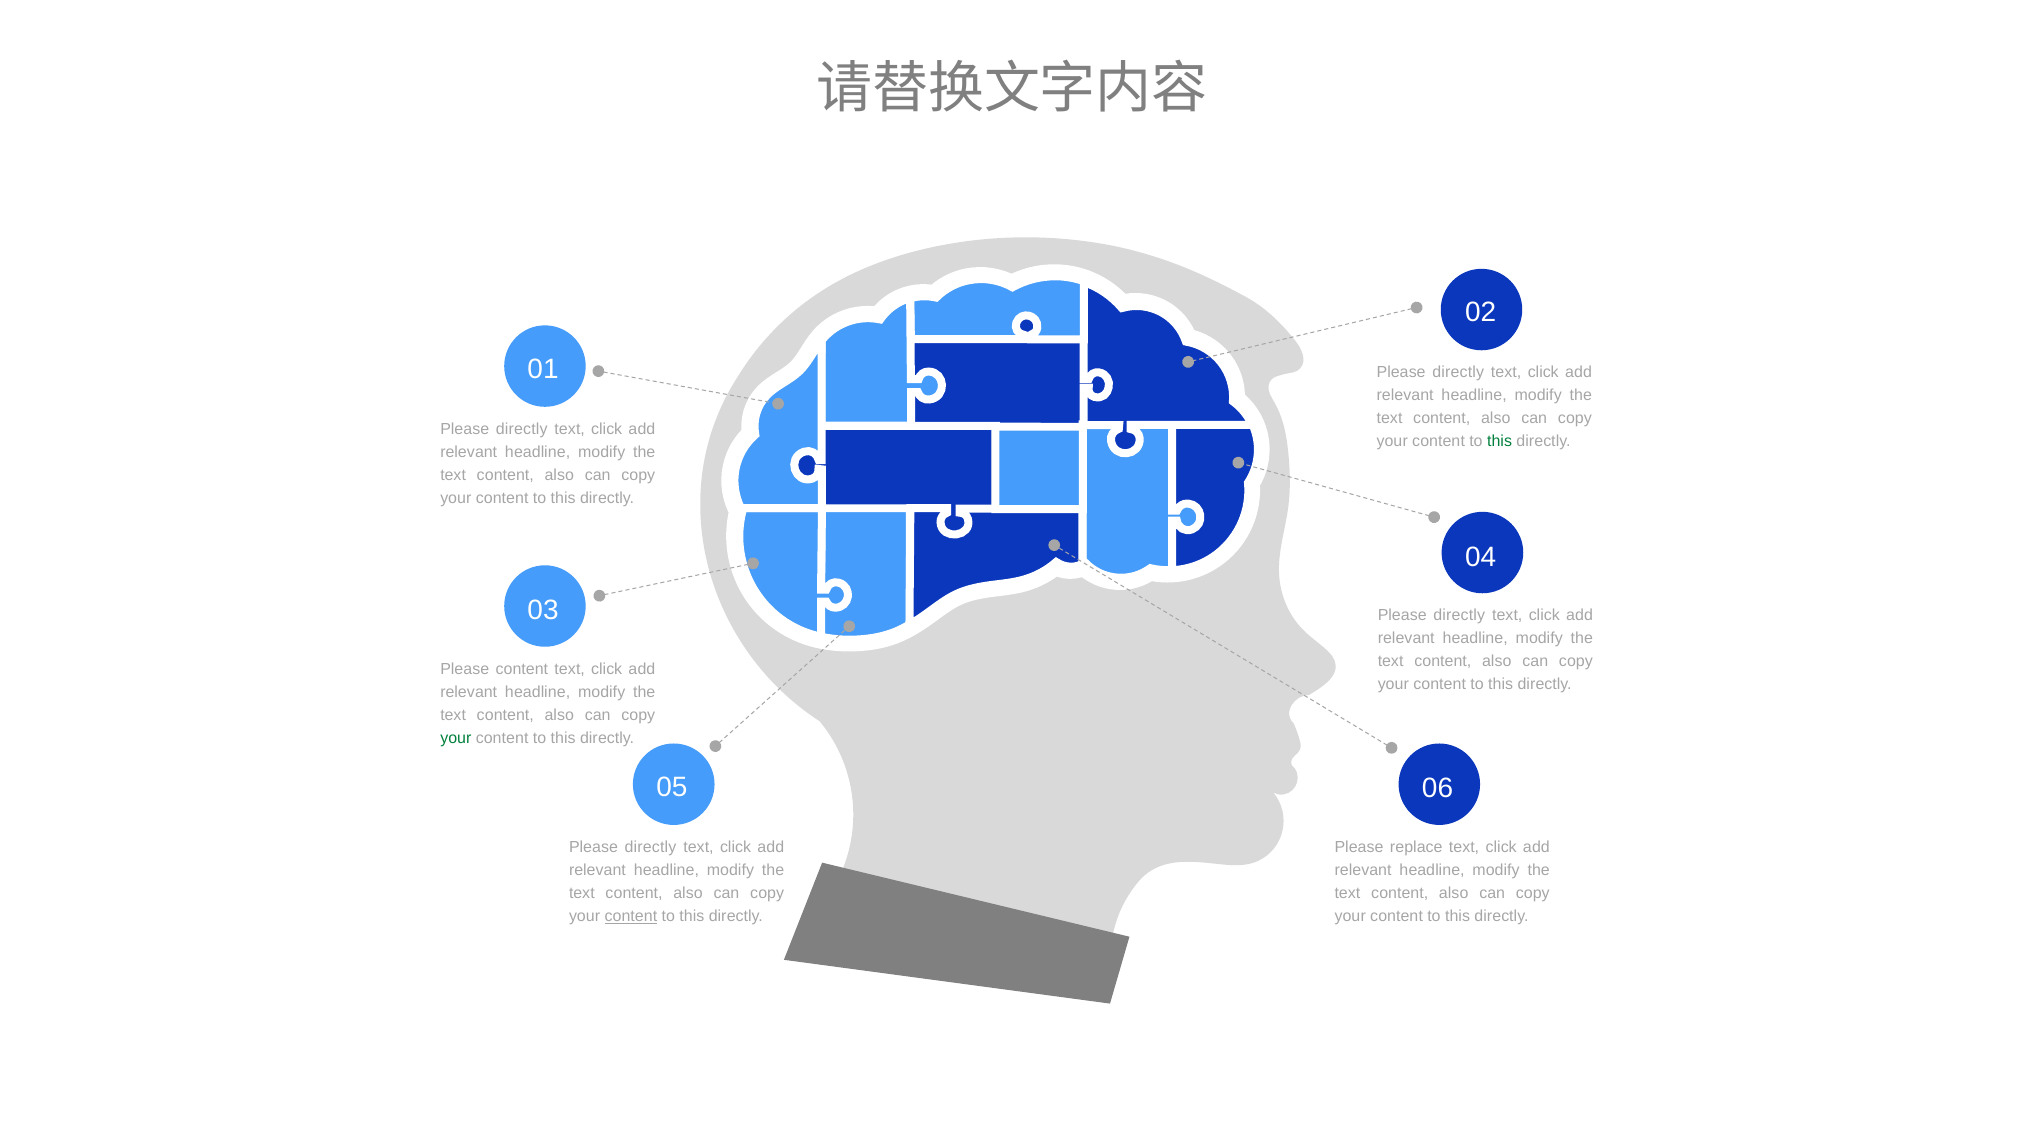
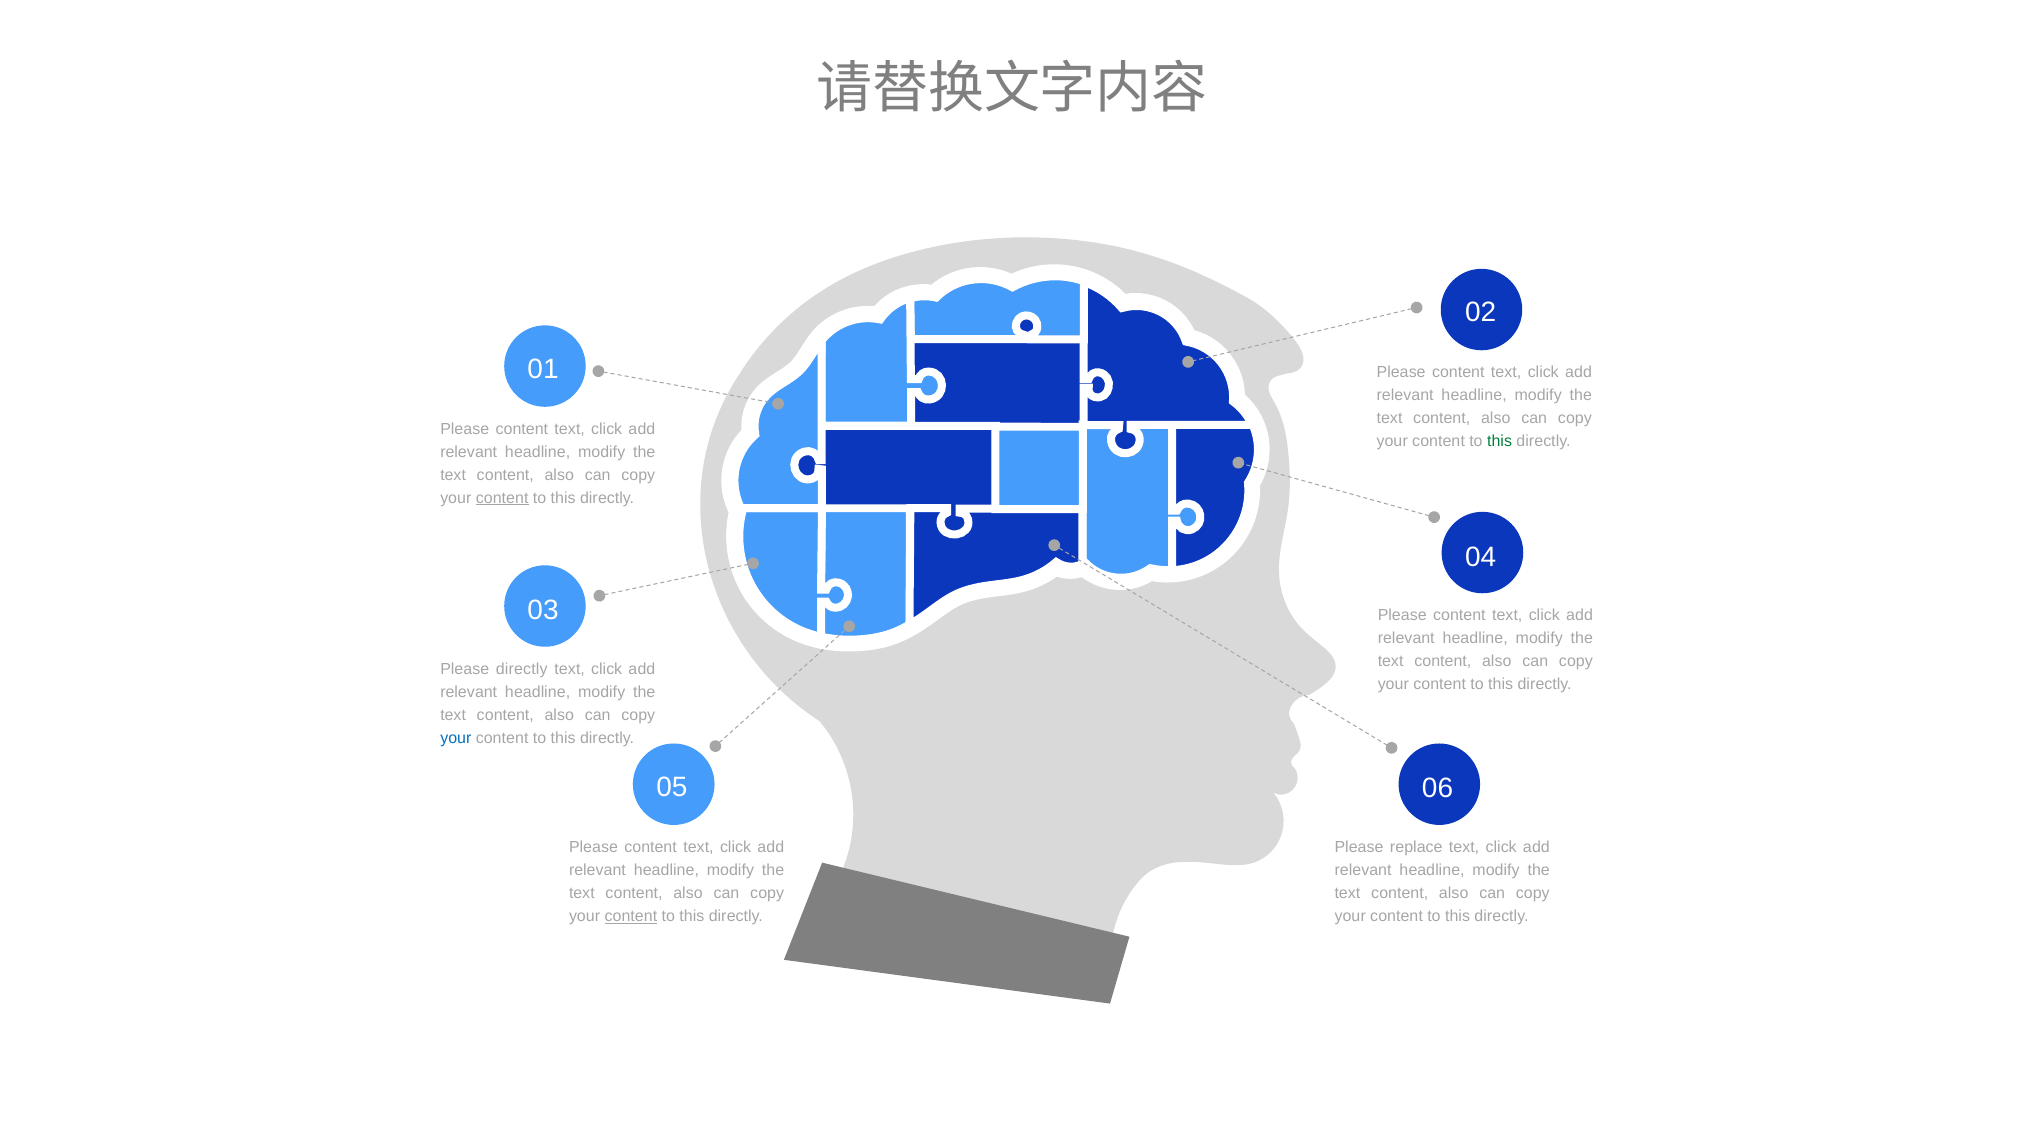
directly at (1458, 373): directly -> content
directly at (522, 429): directly -> content
content at (502, 498) underline: none -> present
directly at (1459, 616): directly -> content
Please content: content -> directly
your at (456, 738) colour: green -> blue
directly at (651, 848): directly -> content
